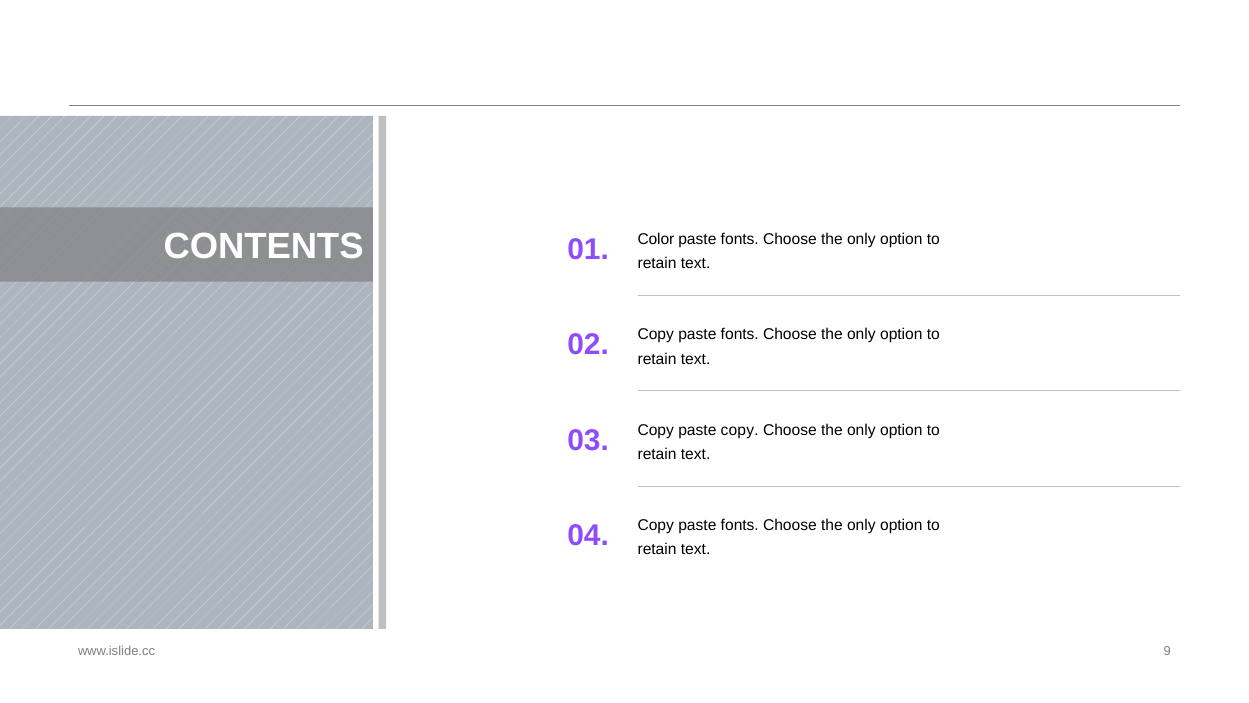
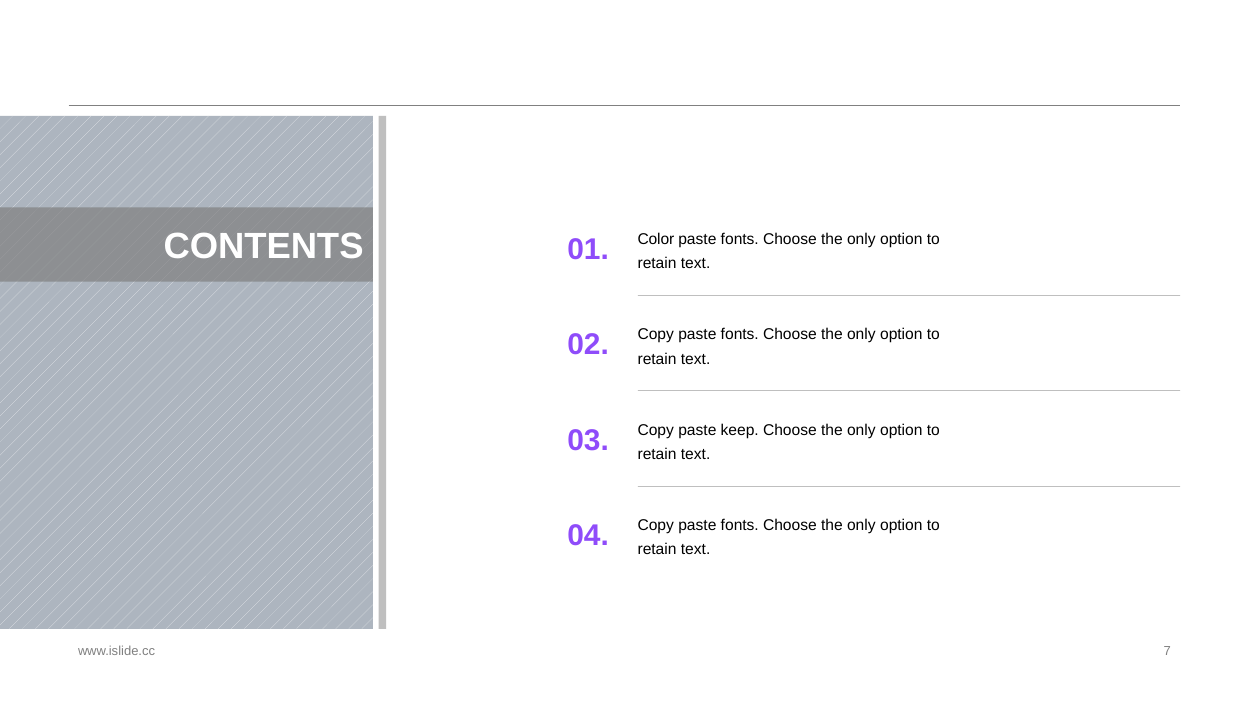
paste copy: copy -> keep
9: 9 -> 7
